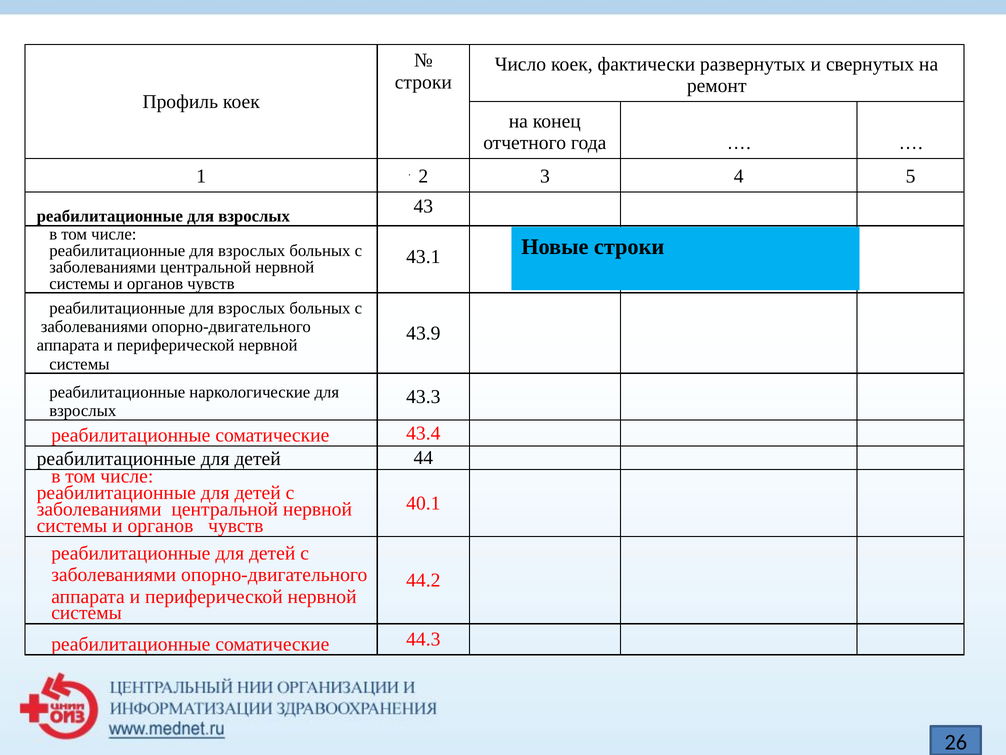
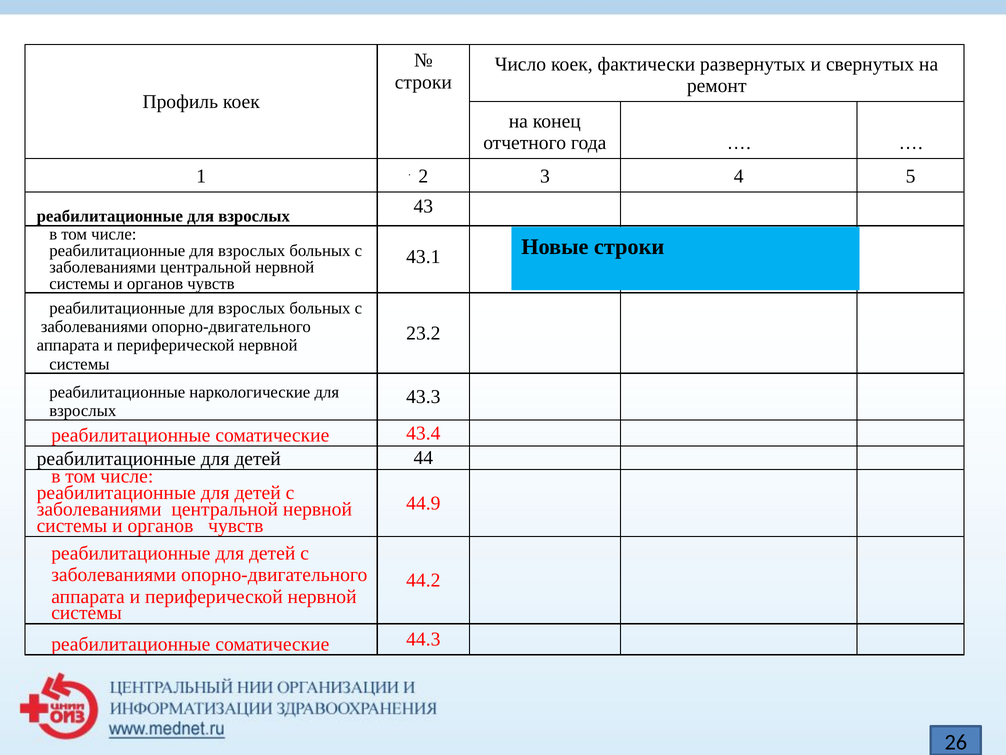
43.9: 43.9 -> 23.2
40.1: 40.1 -> 44.9
